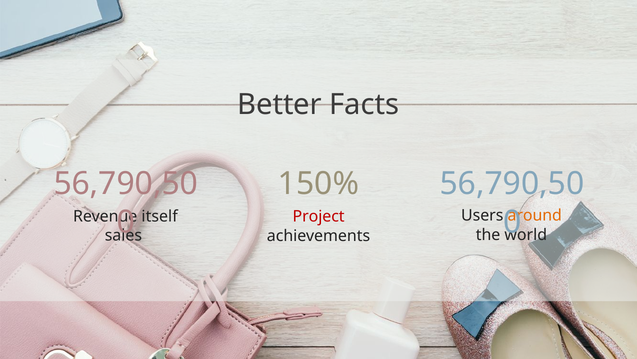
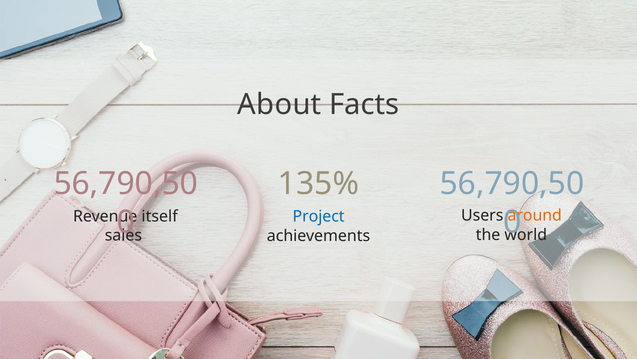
Better: Better -> About
150%: 150% -> 135%
Project colour: red -> blue
